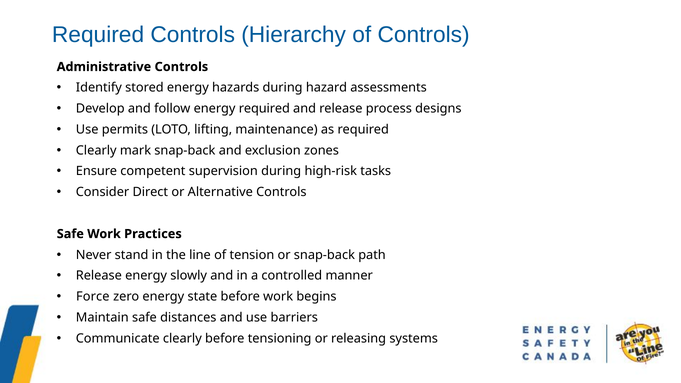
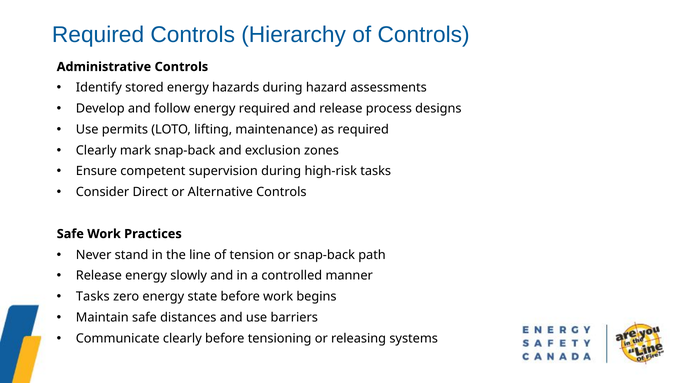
Force at (93, 297): Force -> Tasks
